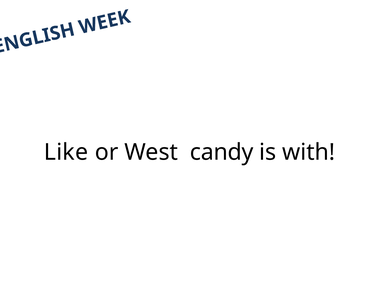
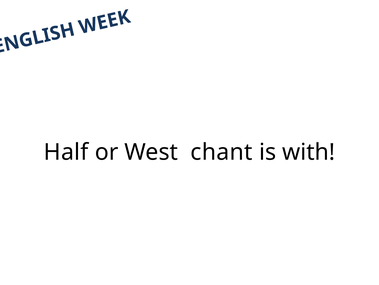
Like: Like -> Half
candy: candy -> chant
